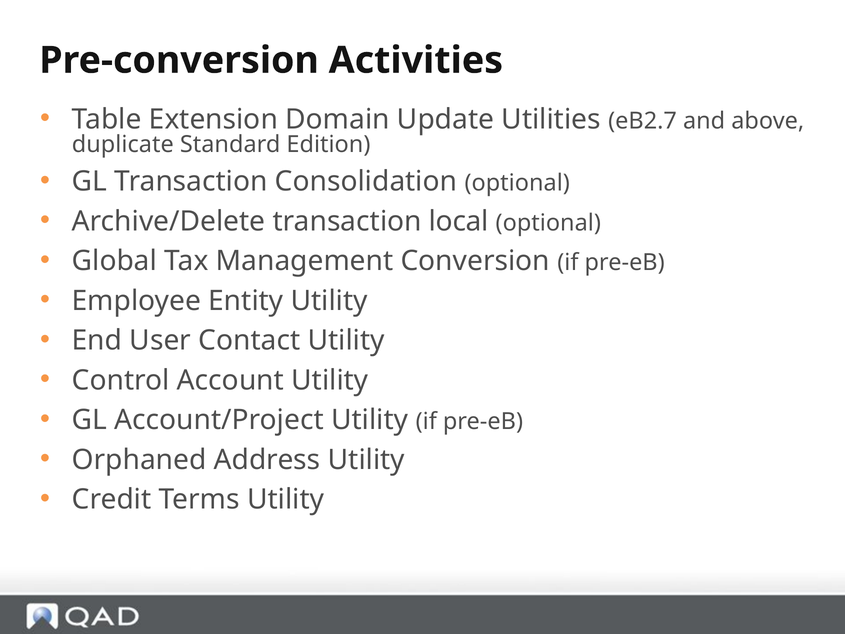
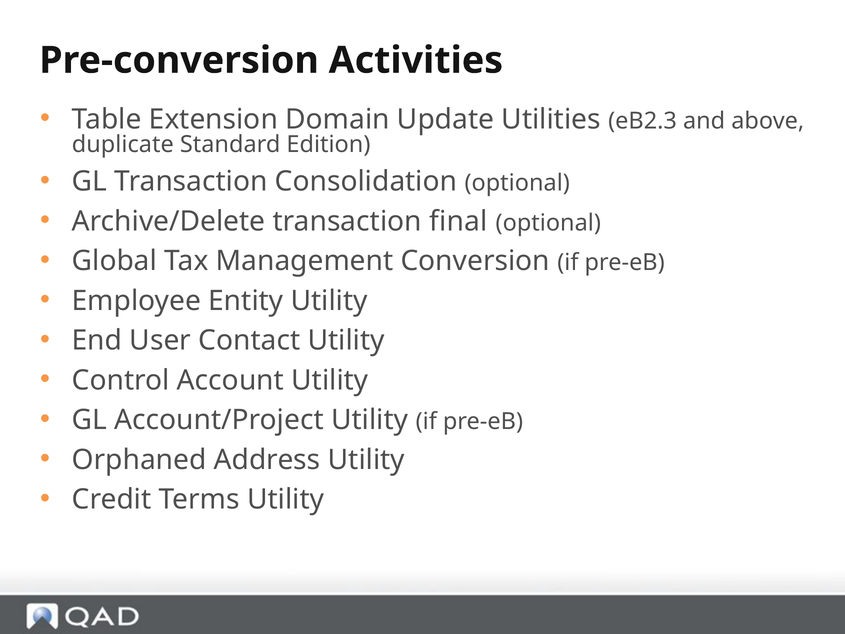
eB2.7: eB2.7 -> eB2.3
local: local -> final
